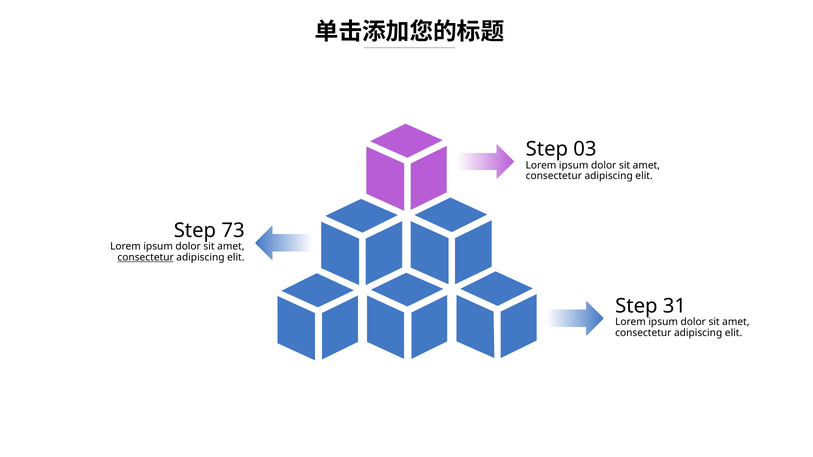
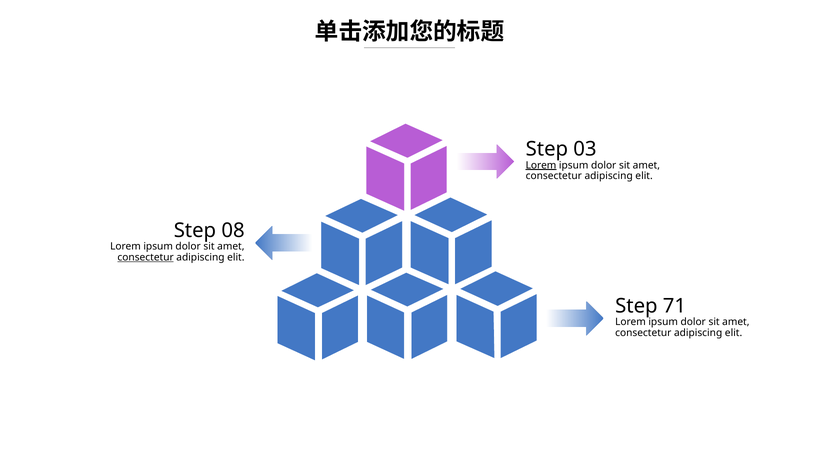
Lorem at (541, 165) underline: none -> present
73: 73 -> 08
31: 31 -> 71
